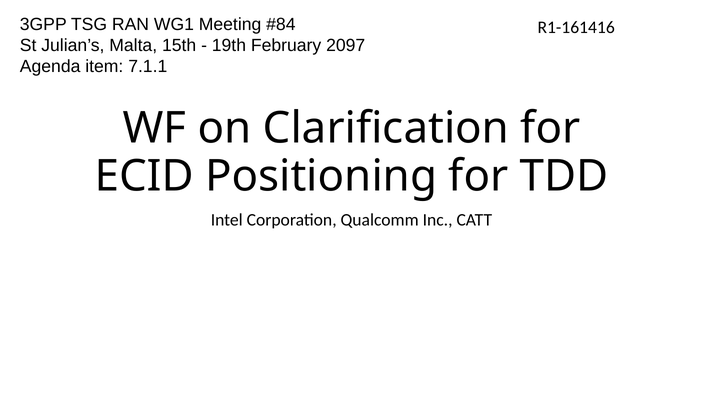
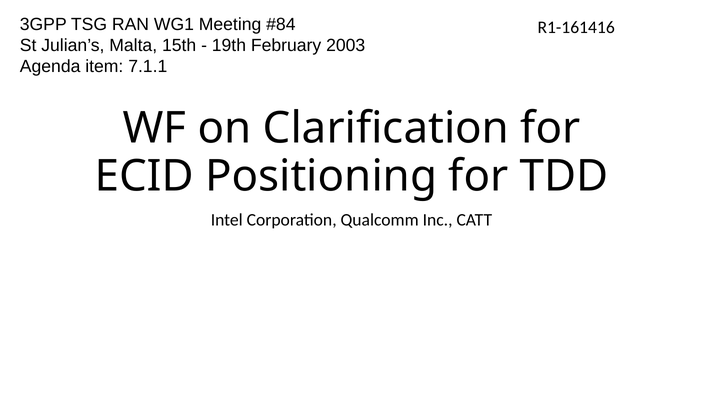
2097: 2097 -> 2003
